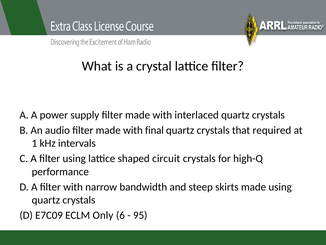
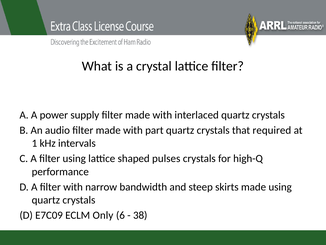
final: final -> part
circuit: circuit -> pulses
95: 95 -> 38
